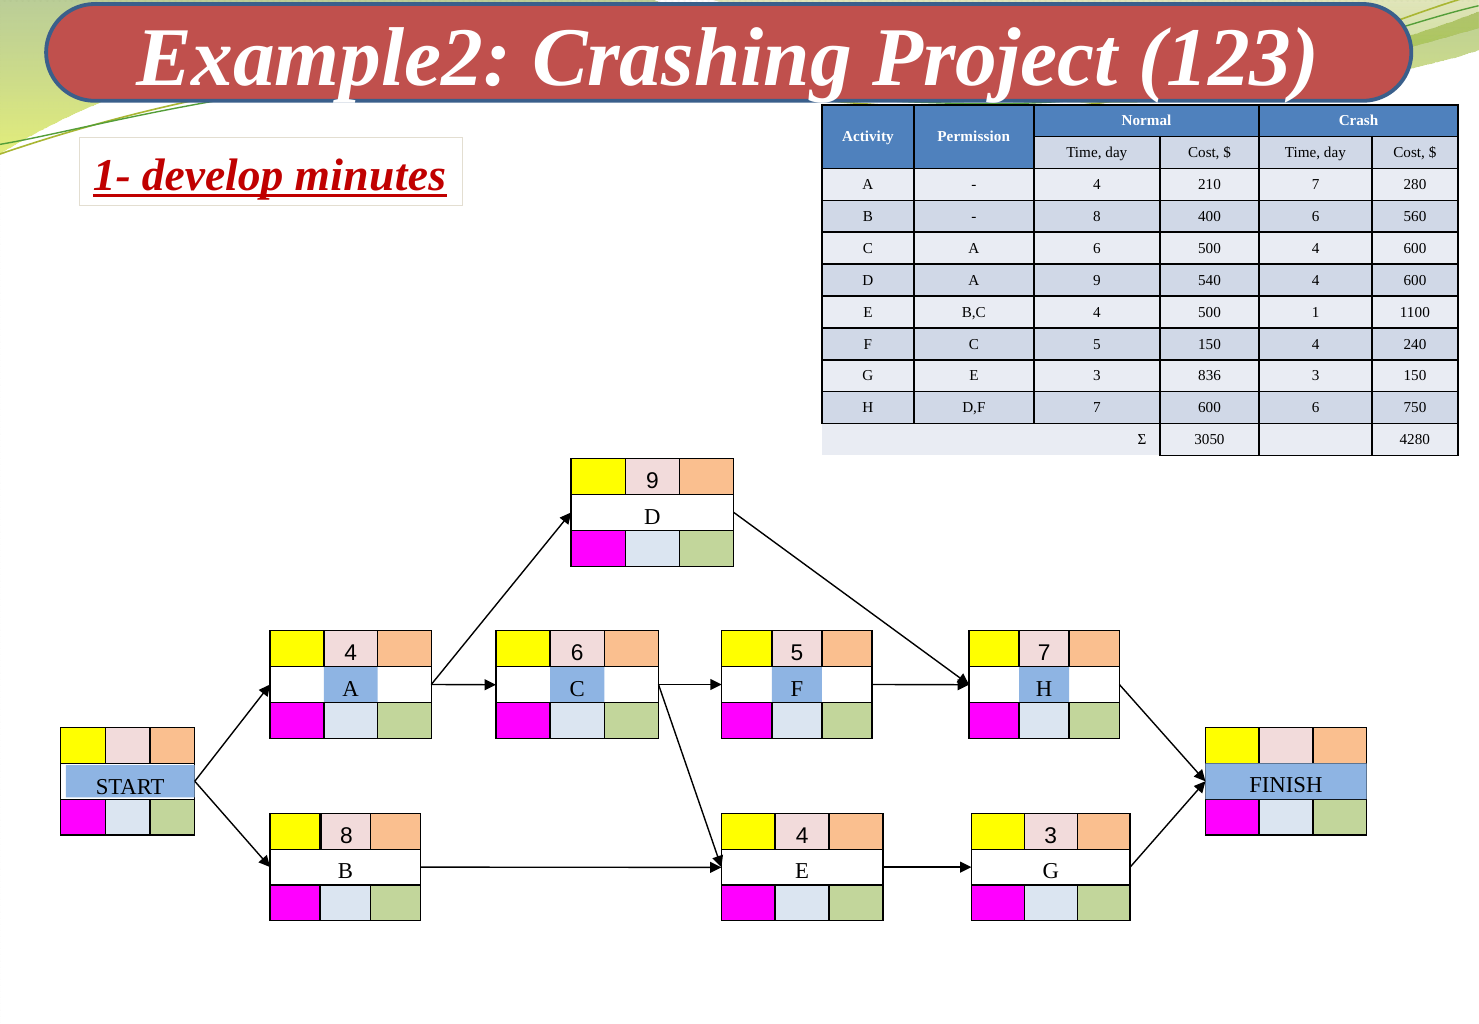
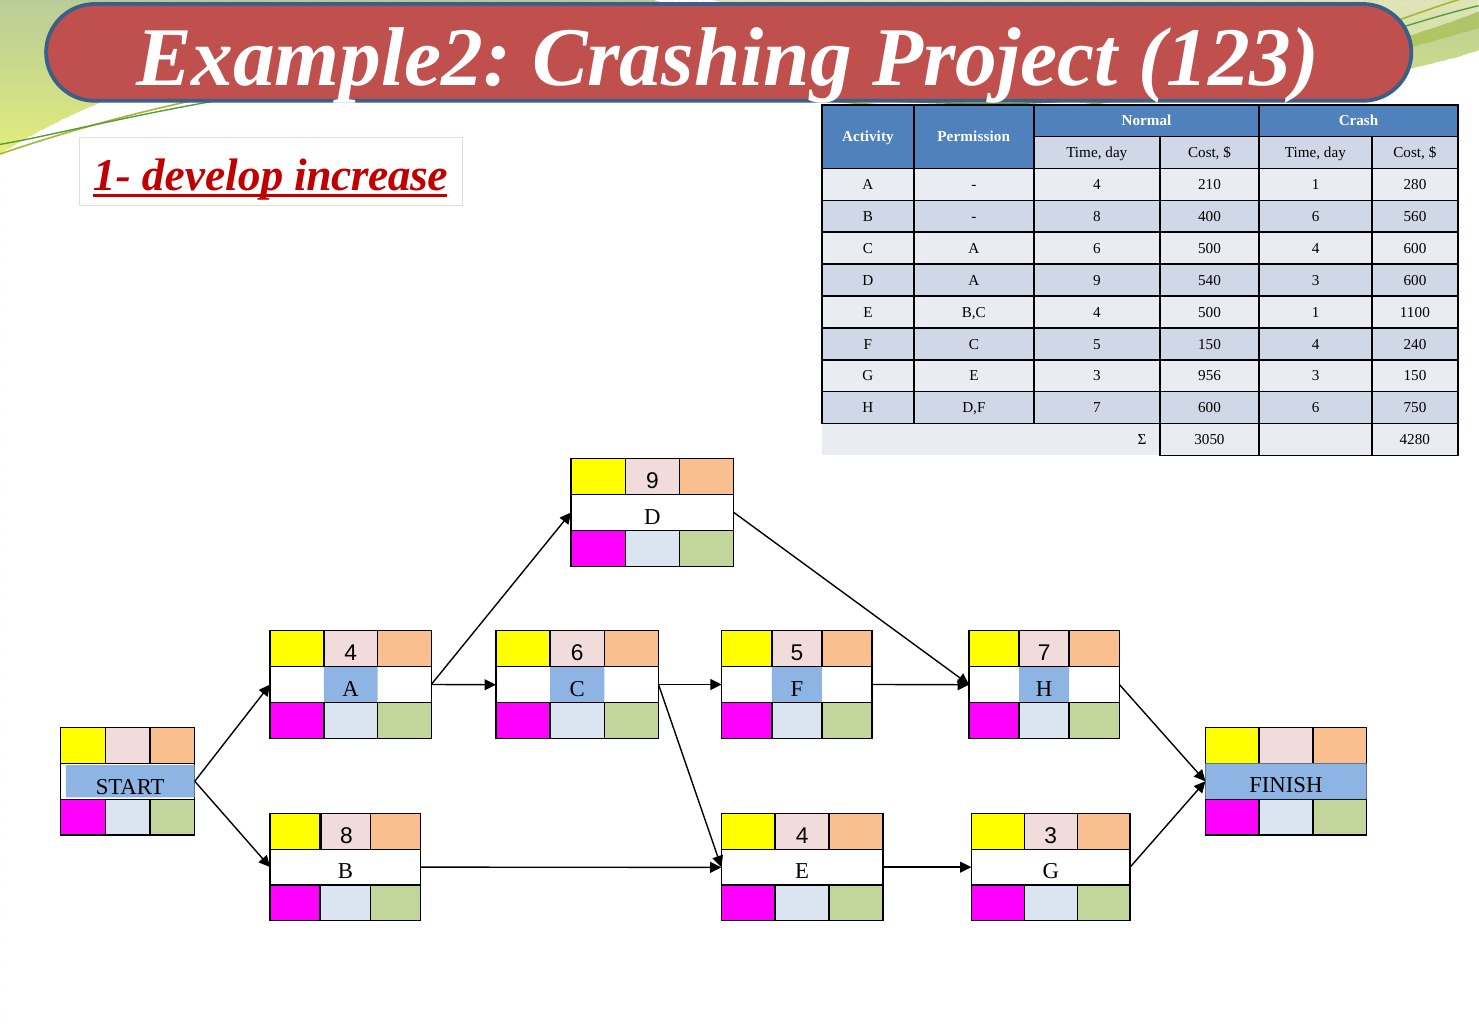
minutes: minutes -> increase
210 7: 7 -> 1
540 4: 4 -> 3
836: 836 -> 956
